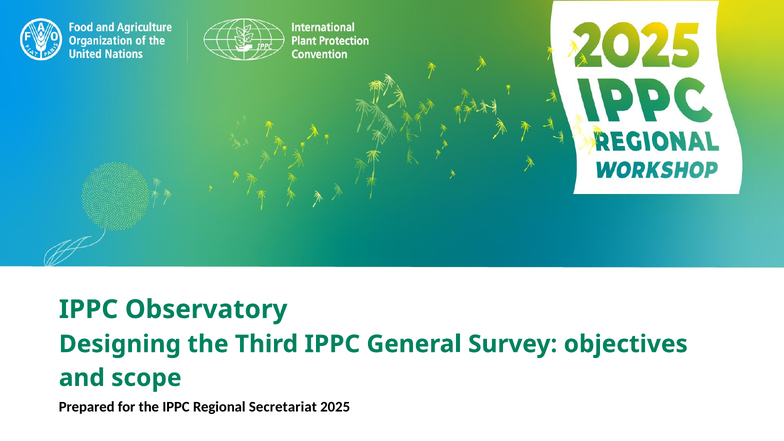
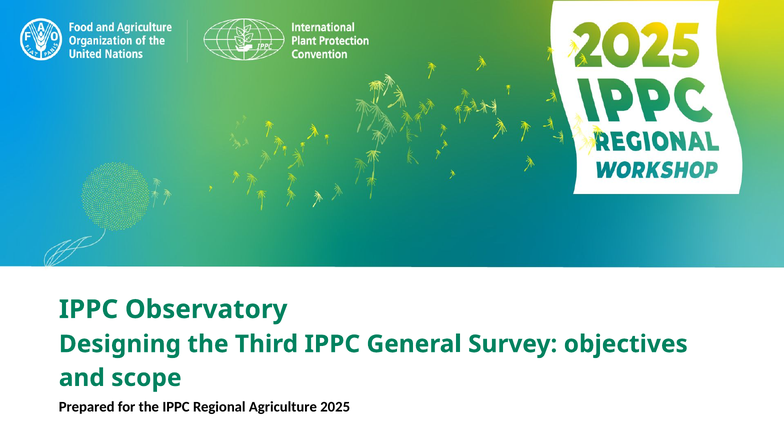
Secretariat: Secretariat -> Agriculture
